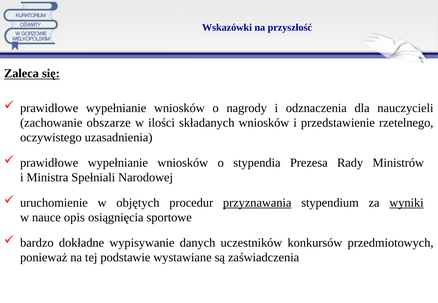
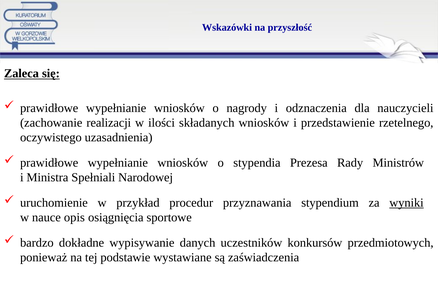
obszarze: obszarze -> realizacji
objętych: objętych -> przykład
przyznawania underline: present -> none
